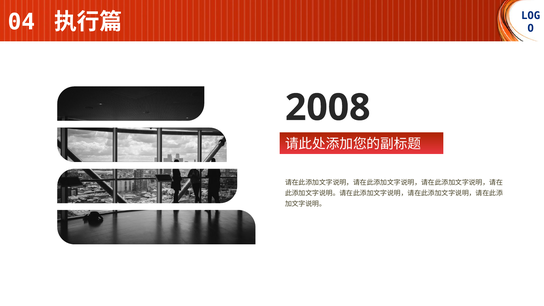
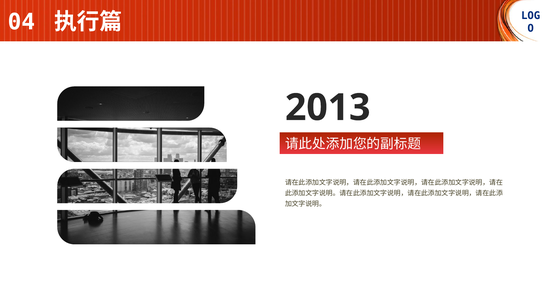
2008: 2008 -> 2013
